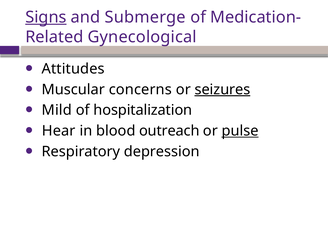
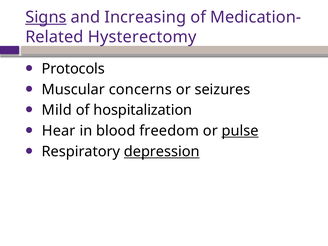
Submerge: Submerge -> Increasing
Gynecological: Gynecological -> Hysterectomy
Attitudes: Attitudes -> Protocols
seizures underline: present -> none
outreach: outreach -> freedom
depression underline: none -> present
